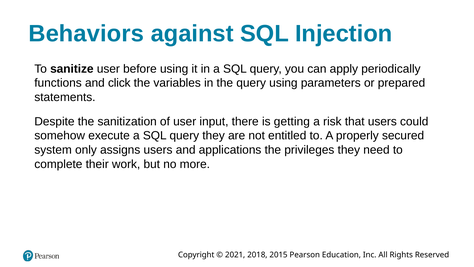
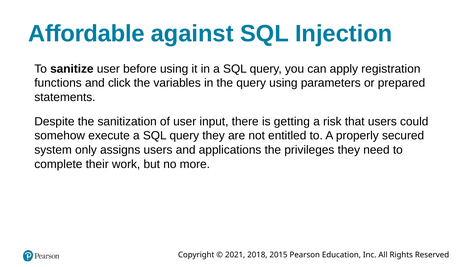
Behaviors: Behaviors -> Affordable
periodically: periodically -> registration
